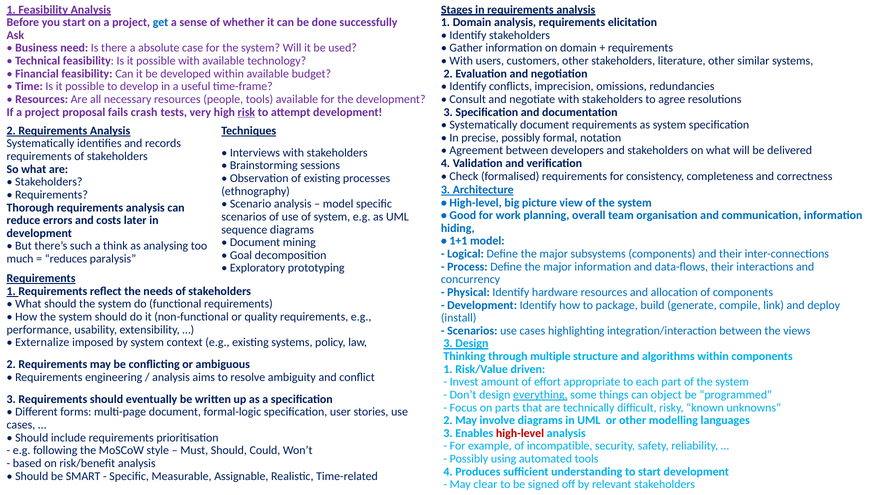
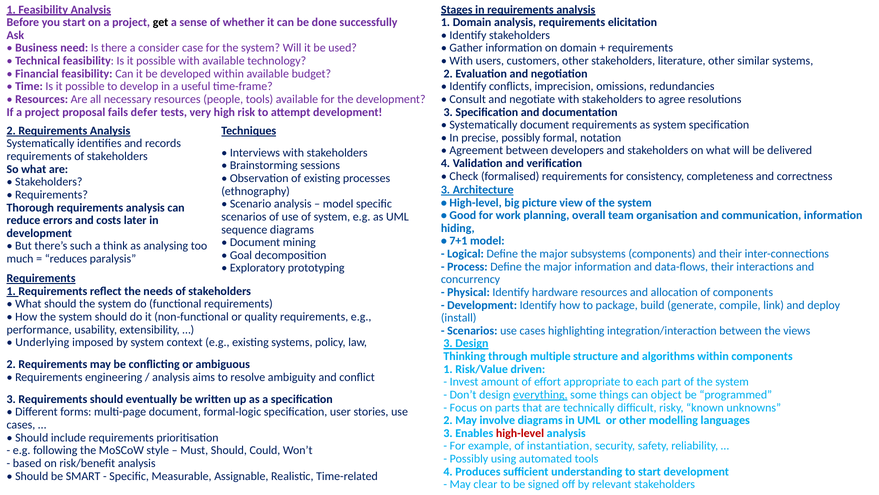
get colour: blue -> black
absolute: absolute -> consider
crash: crash -> defer
risk underline: present -> none
1+1: 1+1 -> 7+1
Externalize: Externalize -> Underlying
incompatible: incompatible -> instantiation
